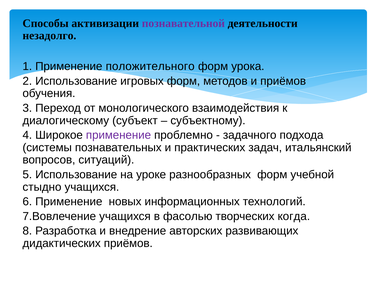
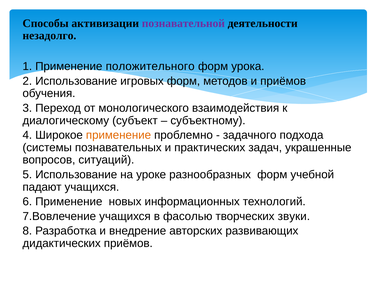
применение at (118, 135) colour: purple -> orange
итальянский: итальянский -> украшенные
стыдно: стыдно -> падают
когда: когда -> звуки
